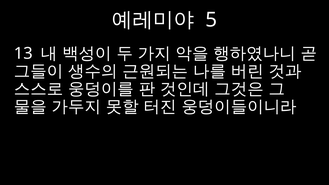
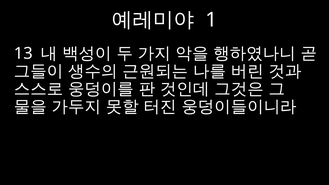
5: 5 -> 1
